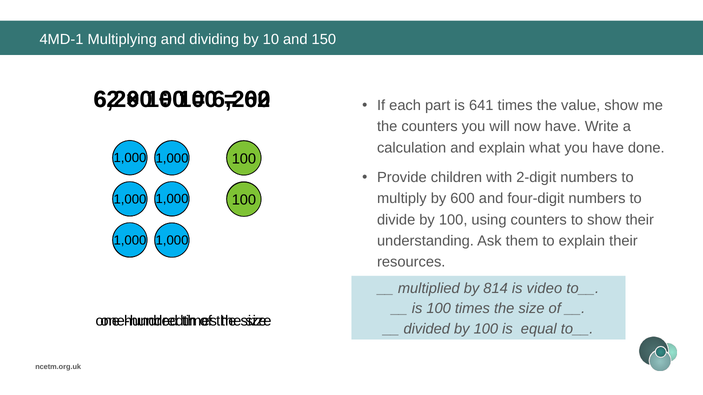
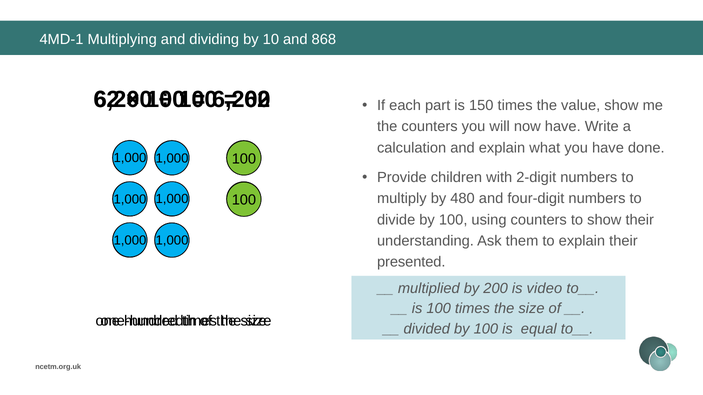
150: 150 -> 868
641: 641 -> 150
600: 600 -> 480
resources: resources -> presented
814: 814 -> 200
